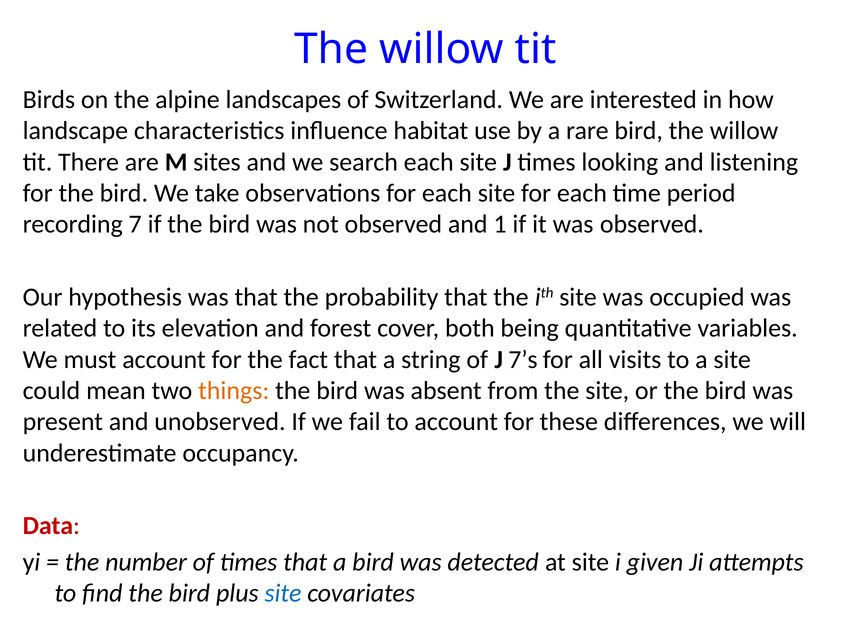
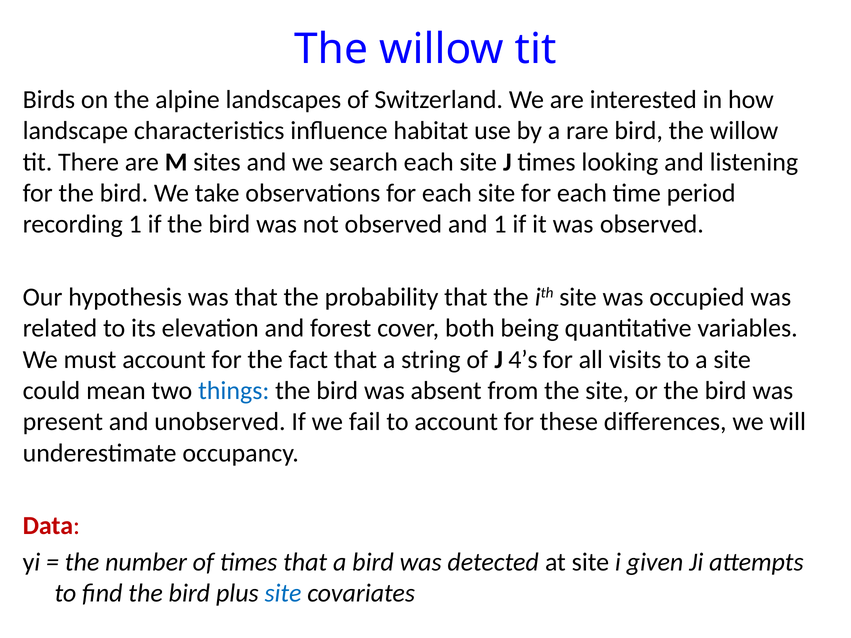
recording 7: 7 -> 1
7’s: 7’s -> 4’s
things colour: orange -> blue
